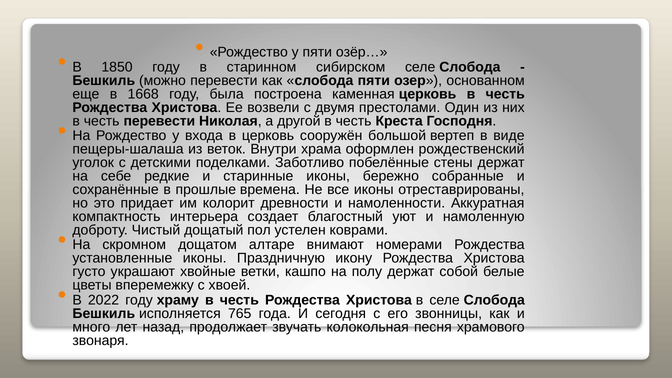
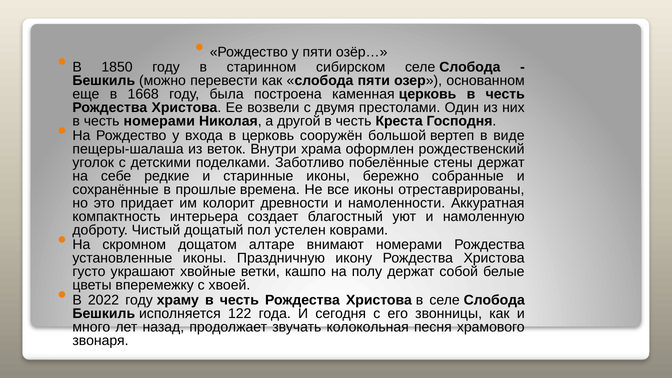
честь перевести: перевести -> номерами
765: 765 -> 122
